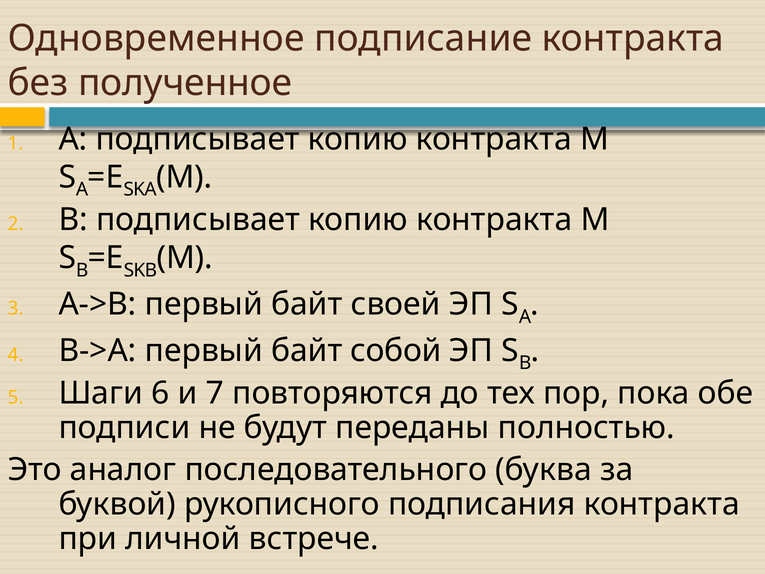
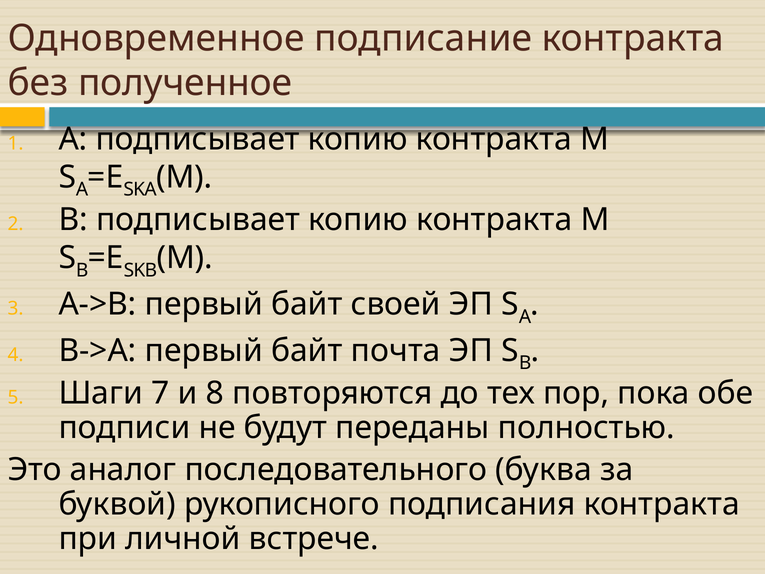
собой: собой -> почта
6: 6 -> 7
7: 7 -> 8
